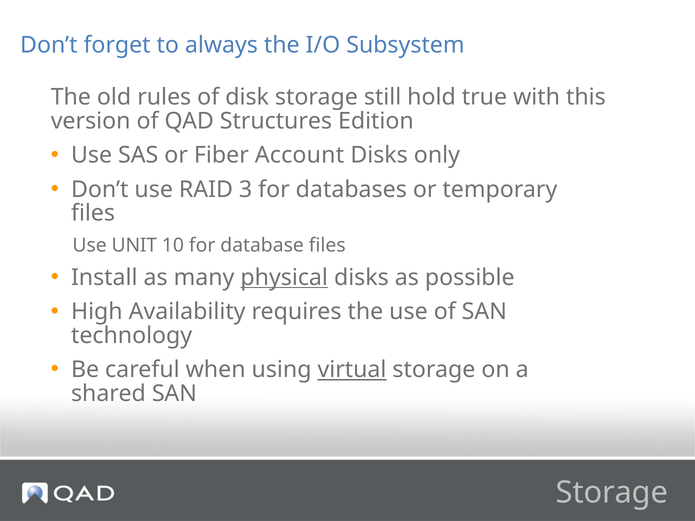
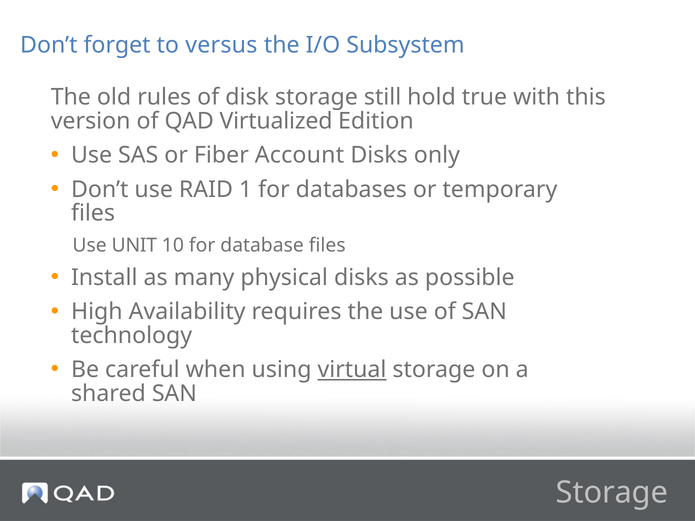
always: always -> versus
Structures: Structures -> Virtualized
3: 3 -> 1
physical underline: present -> none
